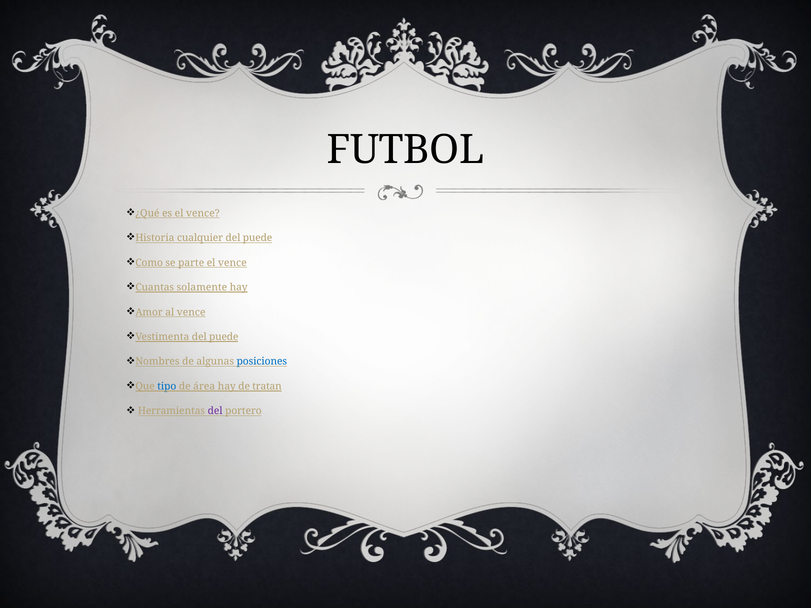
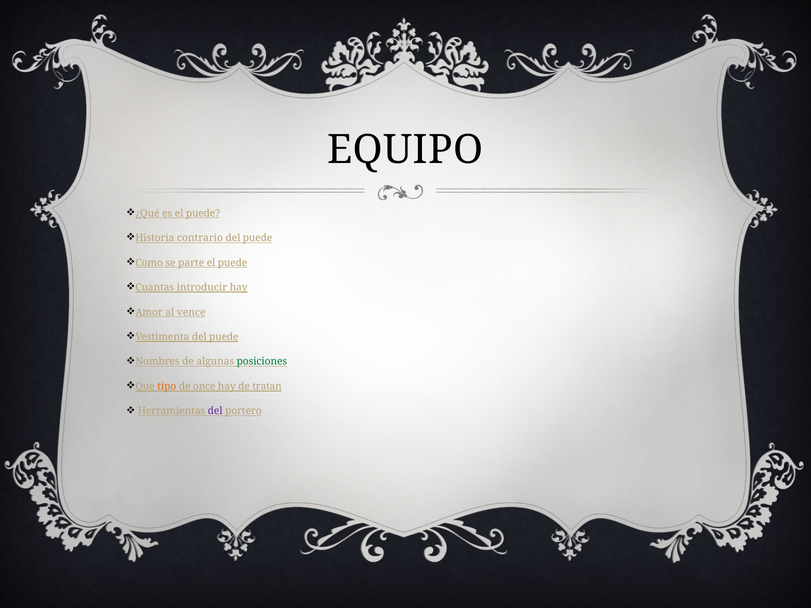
FUTBOL: FUTBOL -> EQUIPO
es el vence: vence -> puede
cualquier: cualquier -> contrario
vence at (232, 263): vence -> puede
solamente: solamente -> introducir
posiciones colour: blue -> green
tipo colour: blue -> orange
área: área -> once
